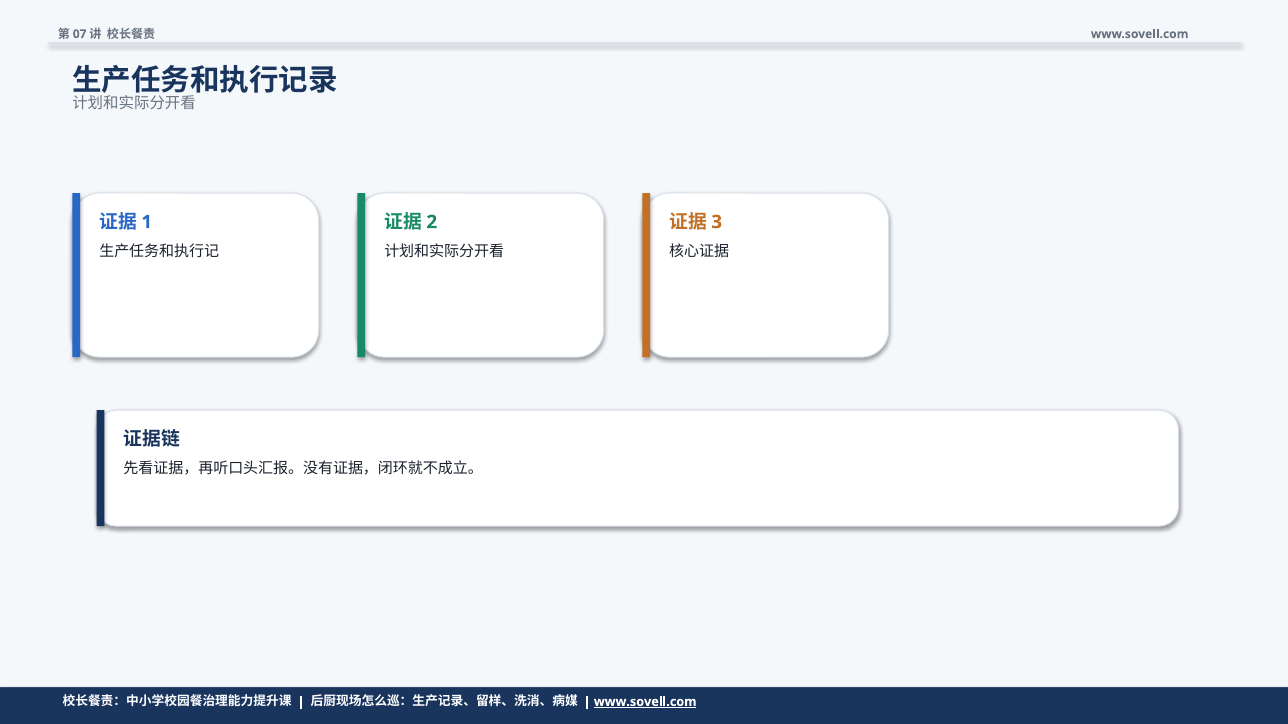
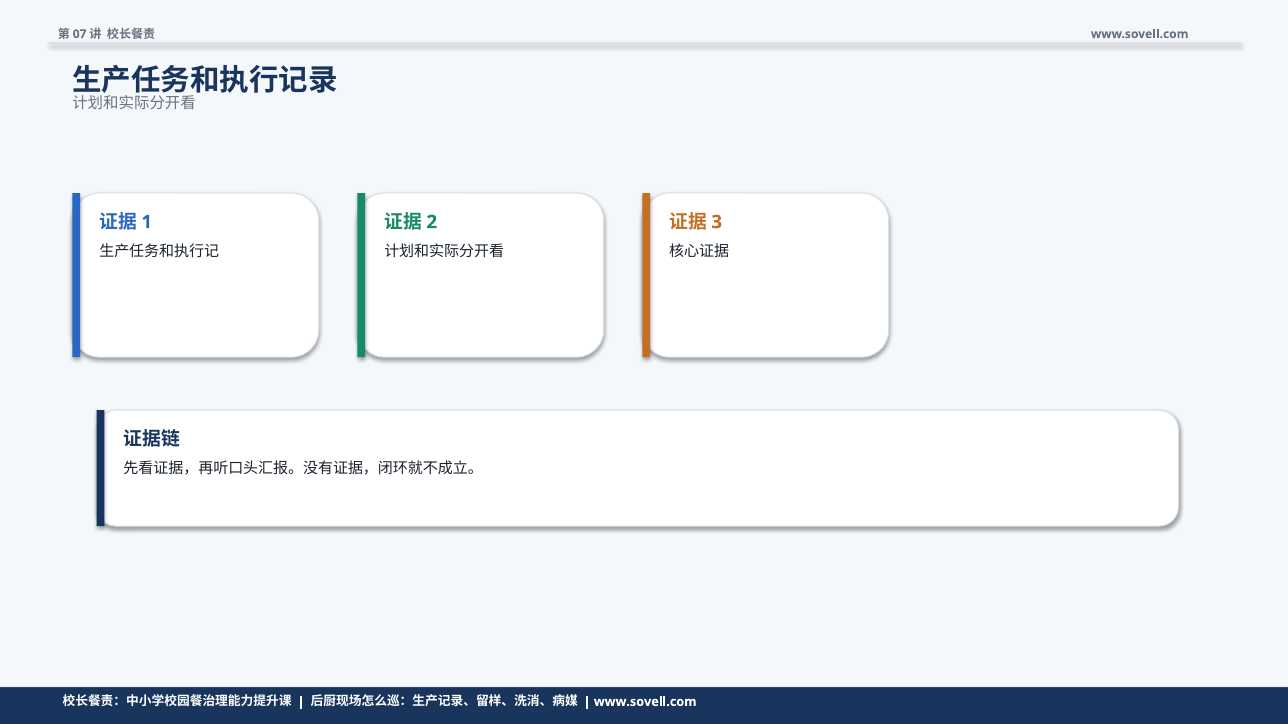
www.sovell.com at (645, 702) underline: present -> none
